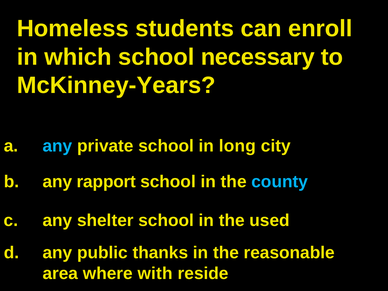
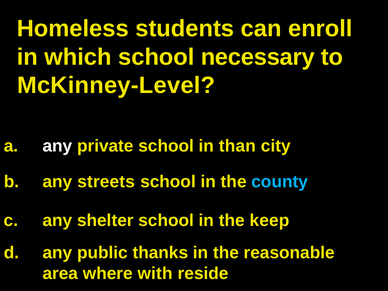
McKinney-Years: McKinney-Years -> McKinney-Level
any at (57, 146) colour: light blue -> white
long: long -> than
rapport: rapport -> streets
used: used -> keep
